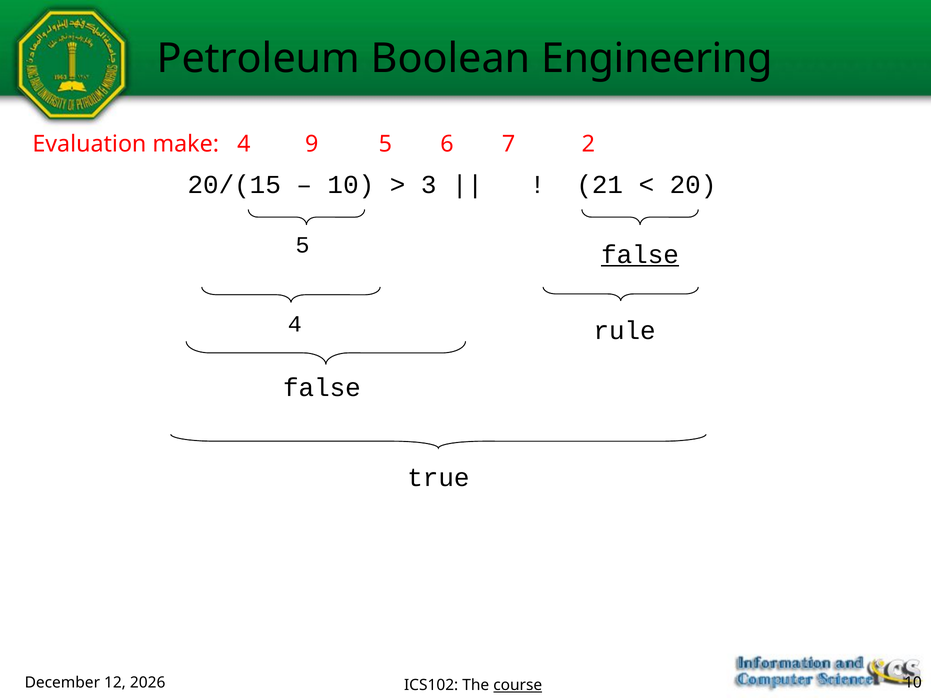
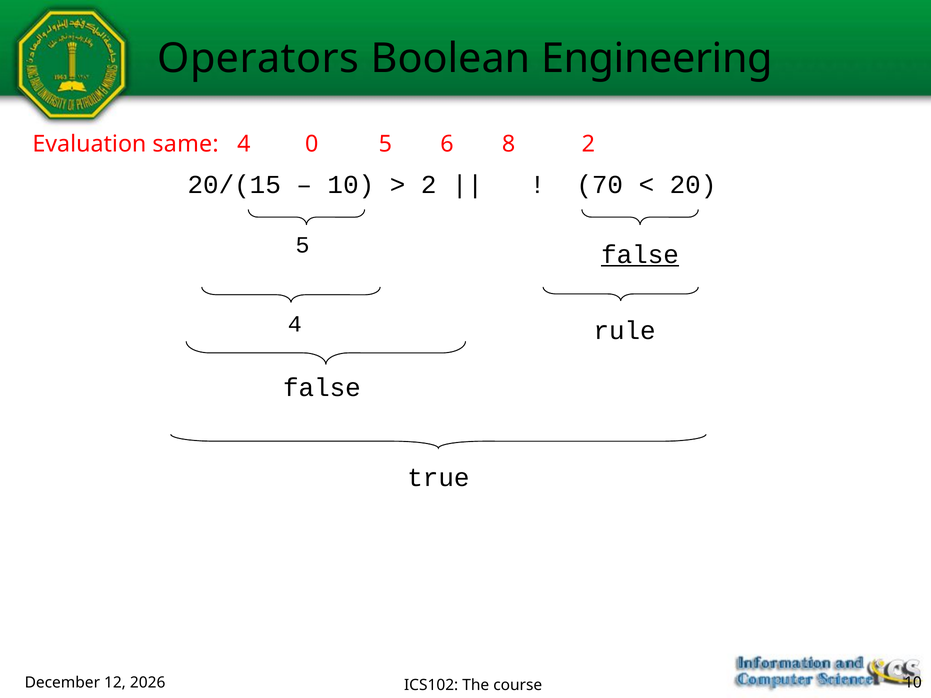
Petroleum: Petroleum -> Operators
make: make -> same
9: 9 -> 0
7: 7 -> 8
3 at (429, 185): 3 -> 2
21: 21 -> 70
course underline: present -> none
